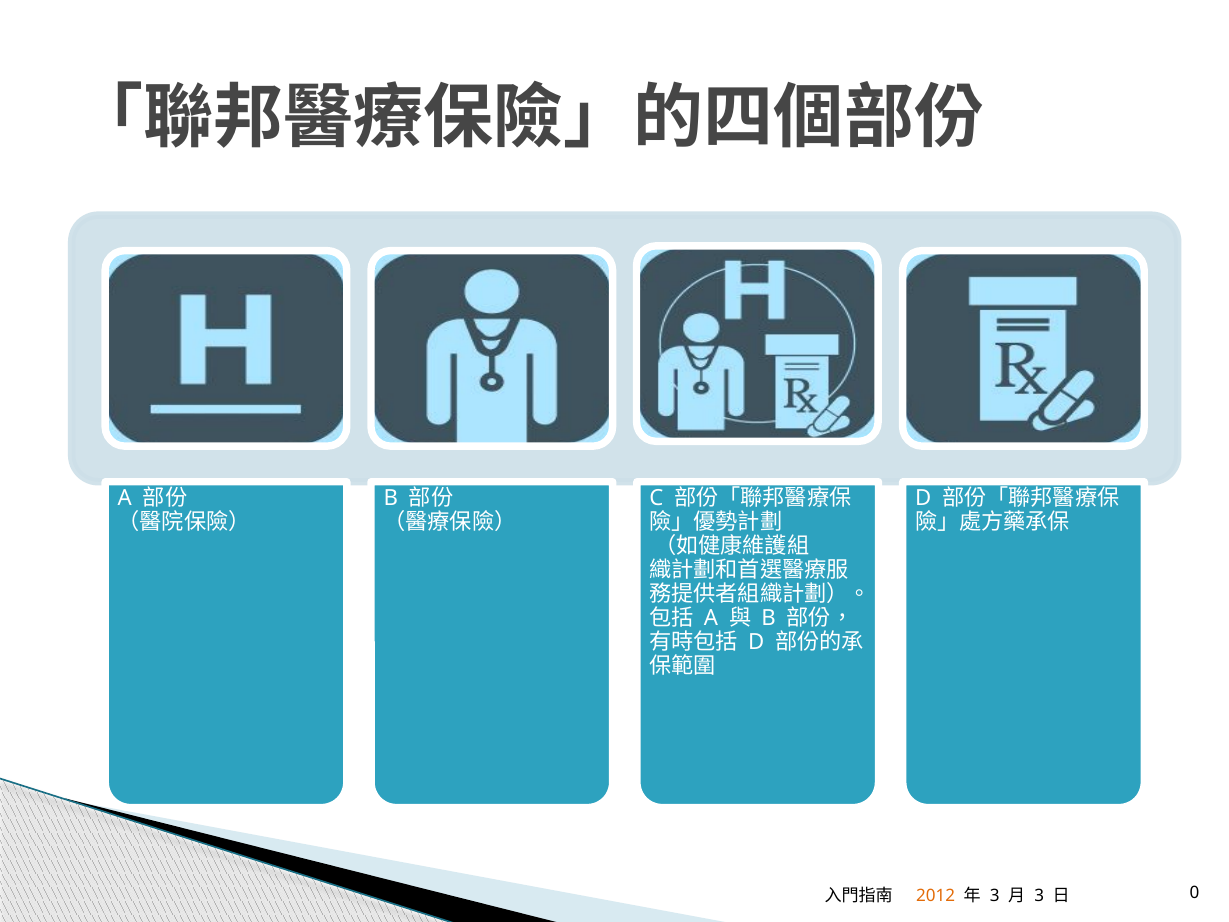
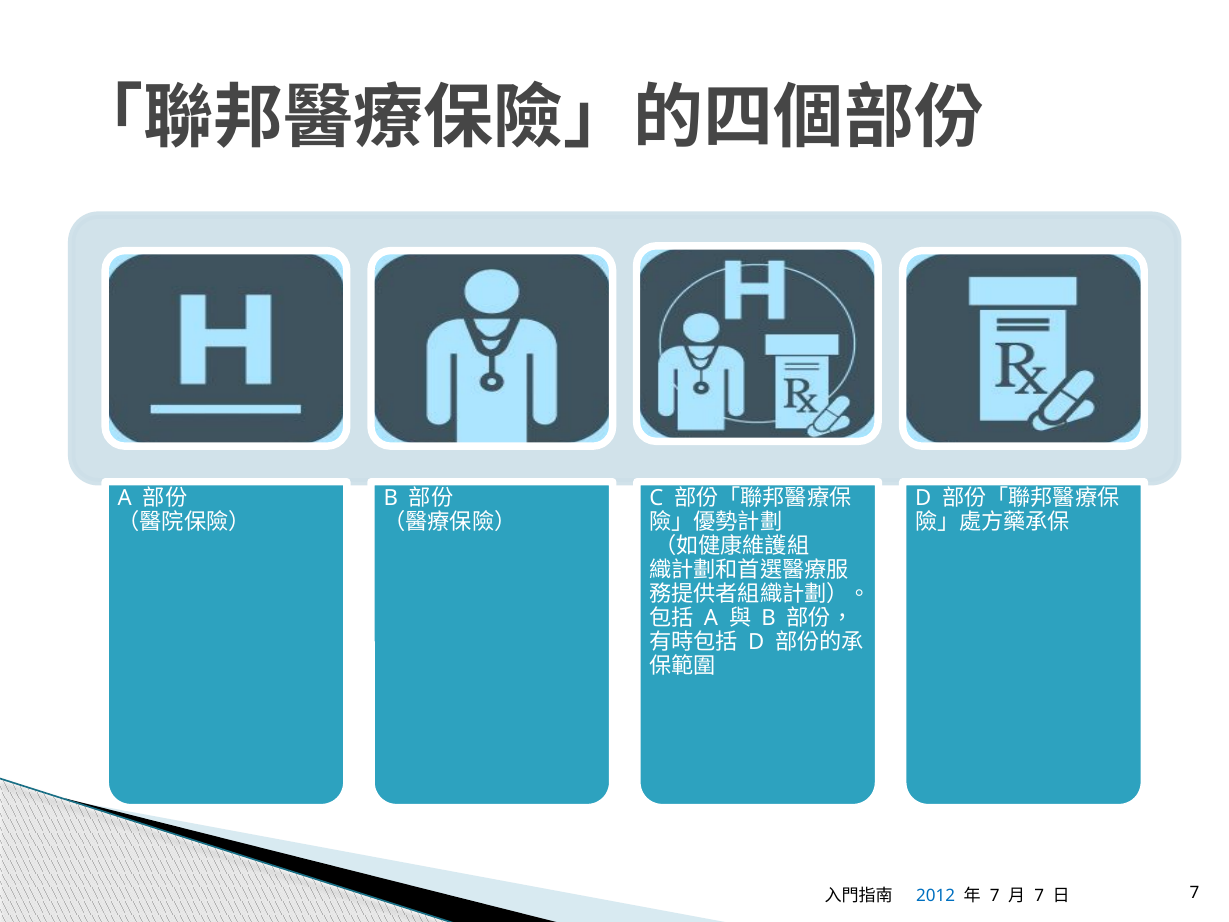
0 at (1195, 893): 0 -> 7
2012 colour: orange -> blue
3 at (995, 895): 3 -> 7
3 at (1039, 895): 3 -> 7
